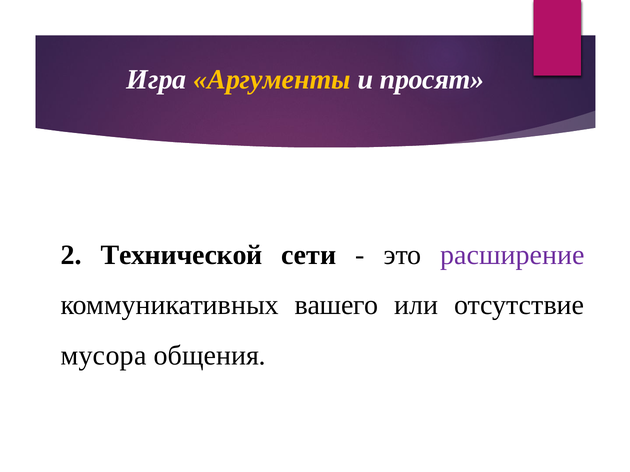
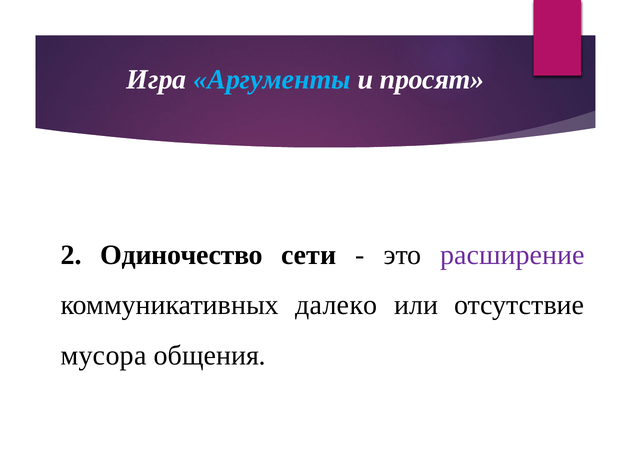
Аргументы colour: yellow -> light blue
Технической: Технической -> Одиночество
вашего: вашего -> далеко
